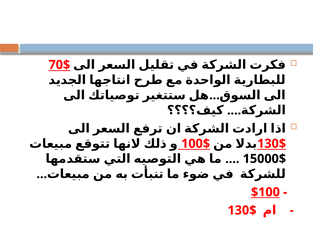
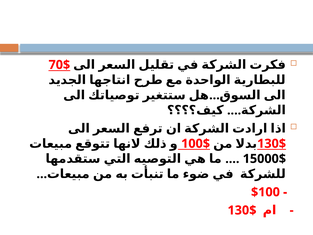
$100 underline: present -> none
